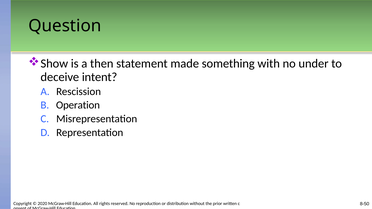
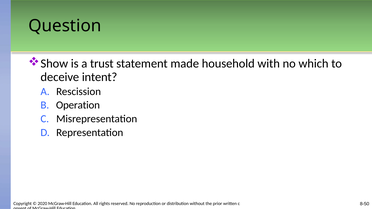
then: then -> trust
something: something -> household
under: under -> which
